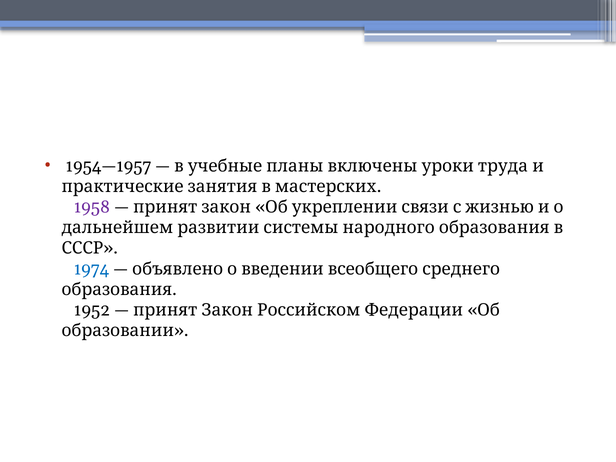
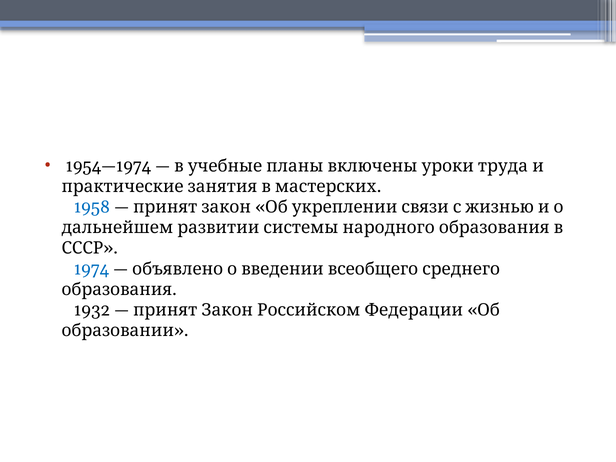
1954—1957: 1954—1957 -> 1954—1974
1958 colour: purple -> blue
1952: 1952 -> 1932
